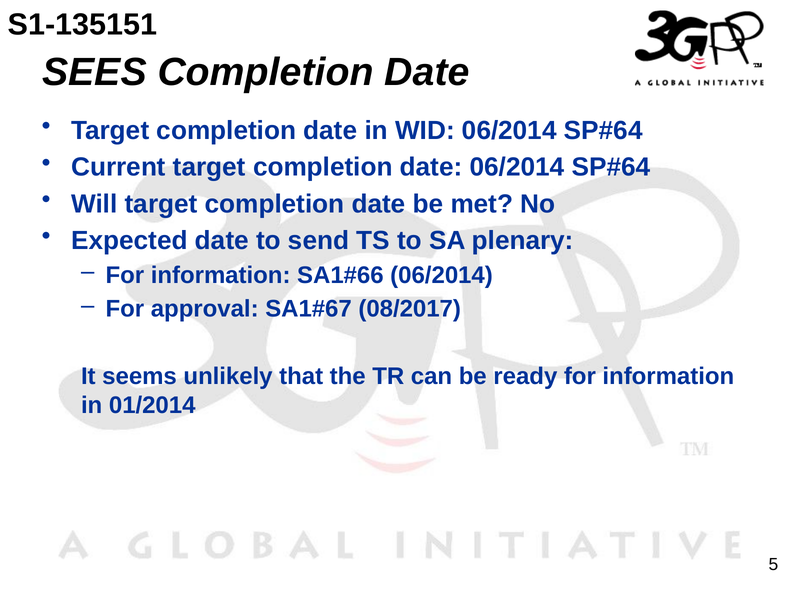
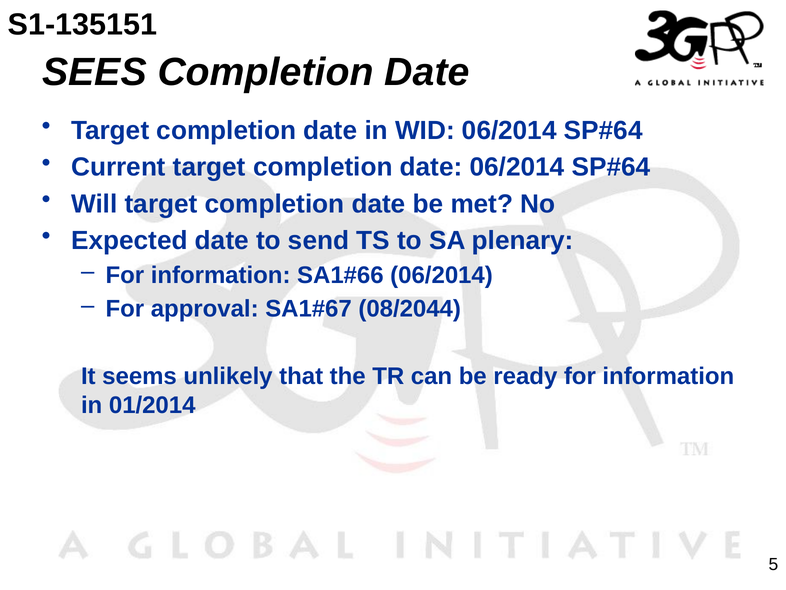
08/2017: 08/2017 -> 08/2044
